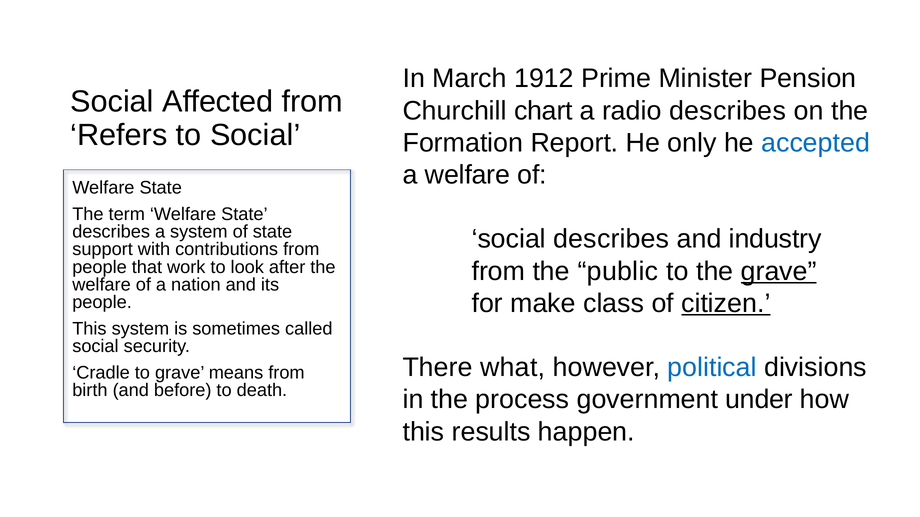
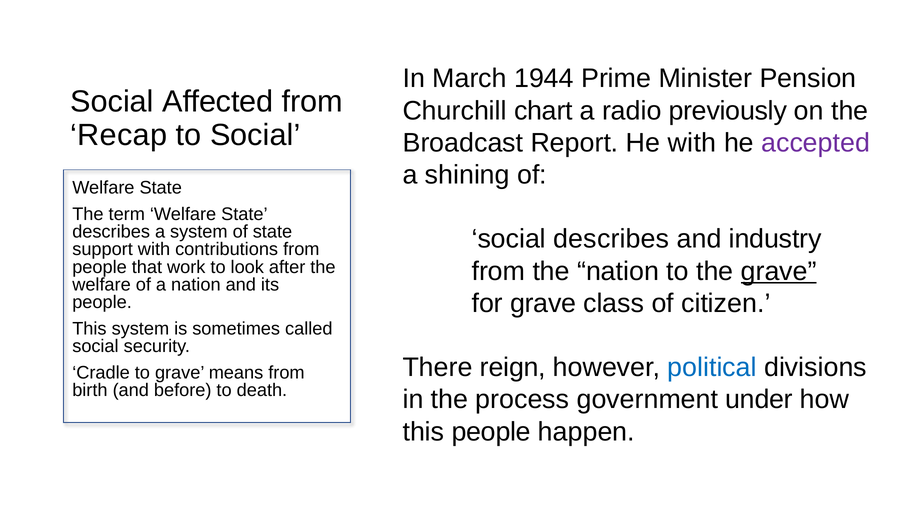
1912: 1912 -> 1944
radio describes: describes -> previously
Refers: Refers -> Recap
Formation: Formation -> Broadcast
He only: only -> with
accepted colour: blue -> purple
a welfare: welfare -> shining
the public: public -> nation
for make: make -> grave
citizen underline: present -> none
what: what -> reign
this results: results -> people
